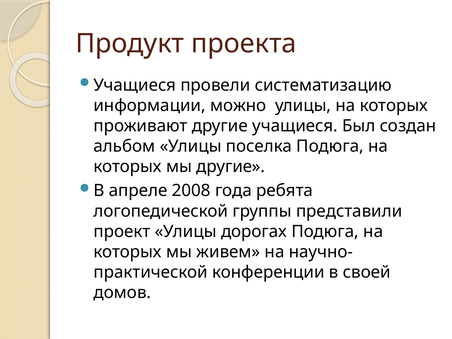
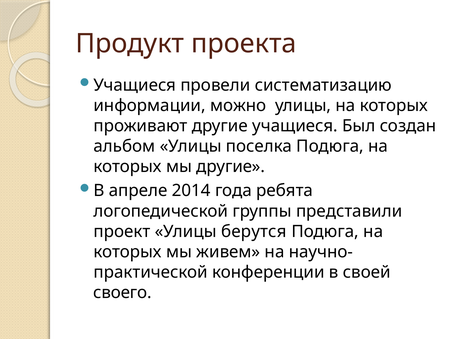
2008: 2008 -> 2014
дорогах: дорогах -> берутся
домов: домов -> своего
